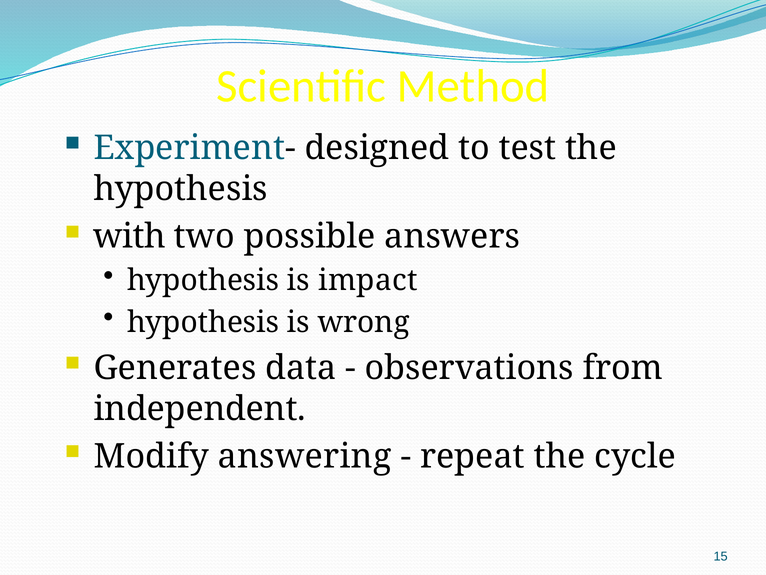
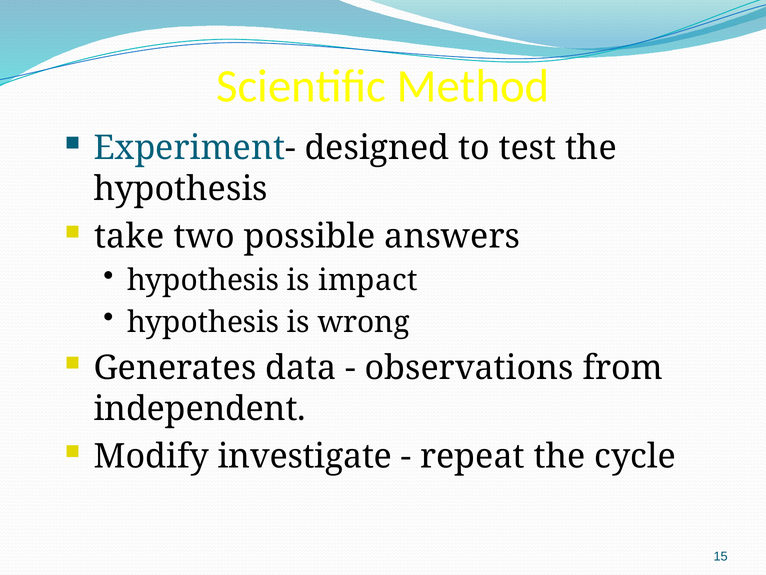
with: with -> take
answering: answering -> investigate
